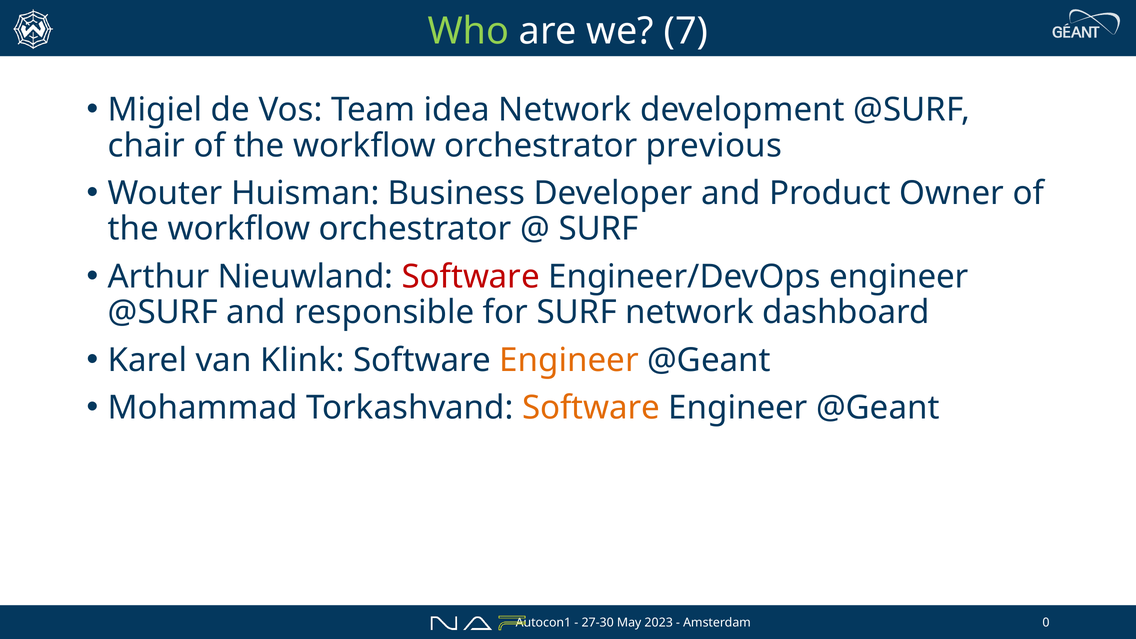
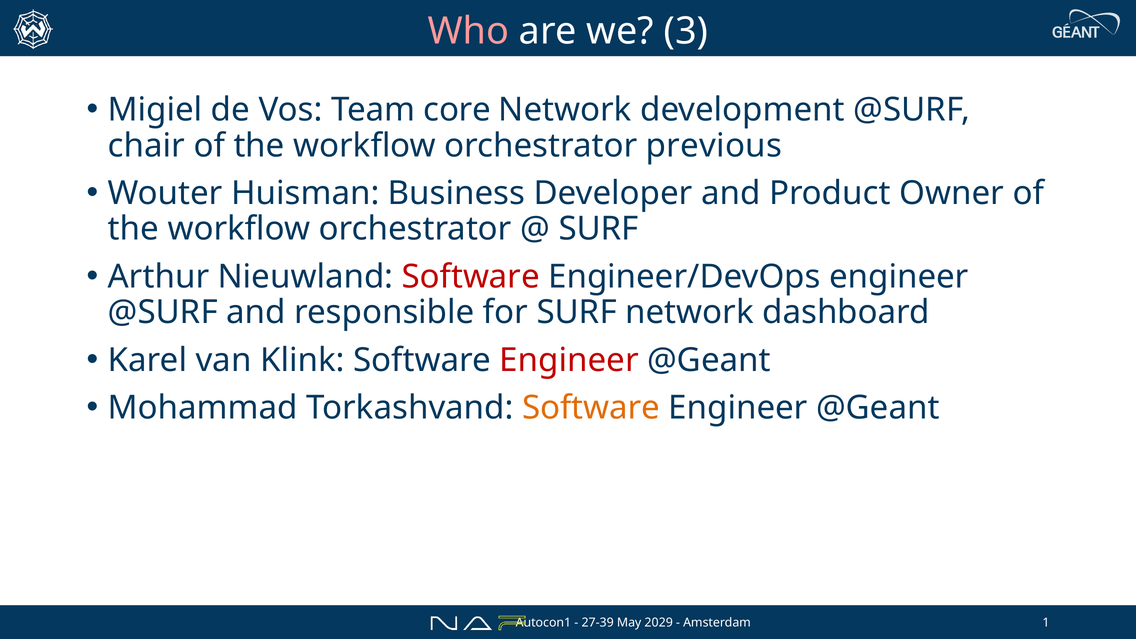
Who colour: light green -> pink
7: 7 -> 3
idea: idea -> core
Engineer at (569, 360) colour: orange -> red
27-30: 27-30 -> 27-39
2023: 2023 -> 2029
0: 0 -> 1
